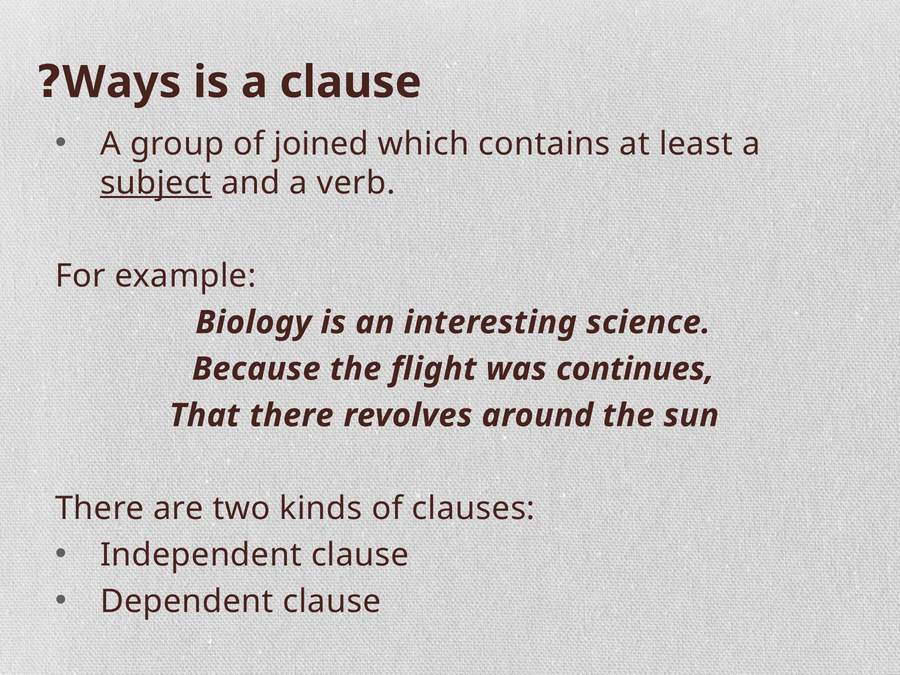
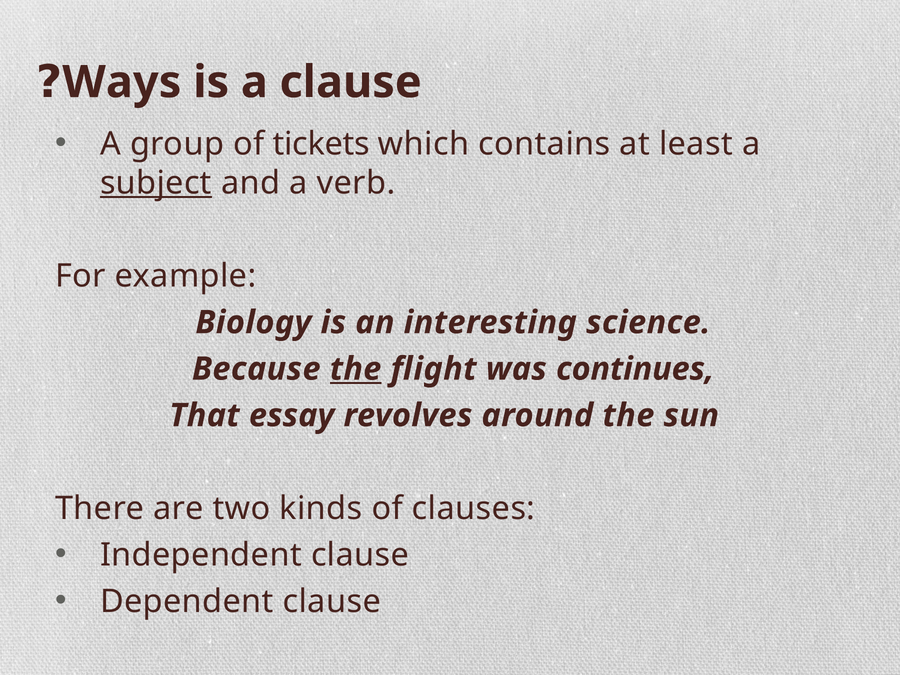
joined: joined -> tickets
the at (356, 369) underline: none -> present
That there: there -> essay
